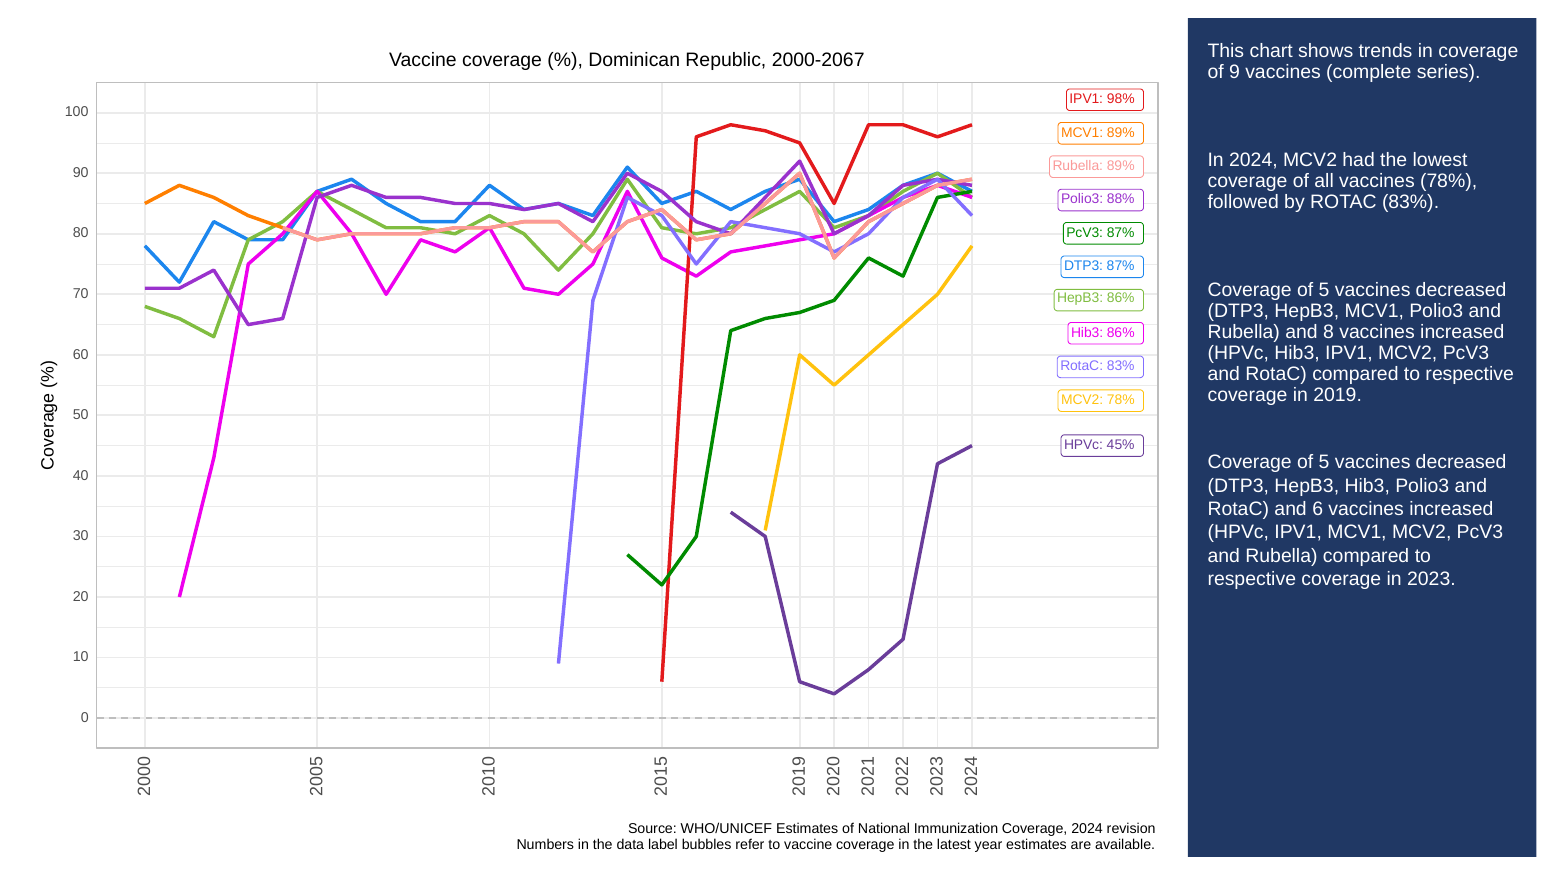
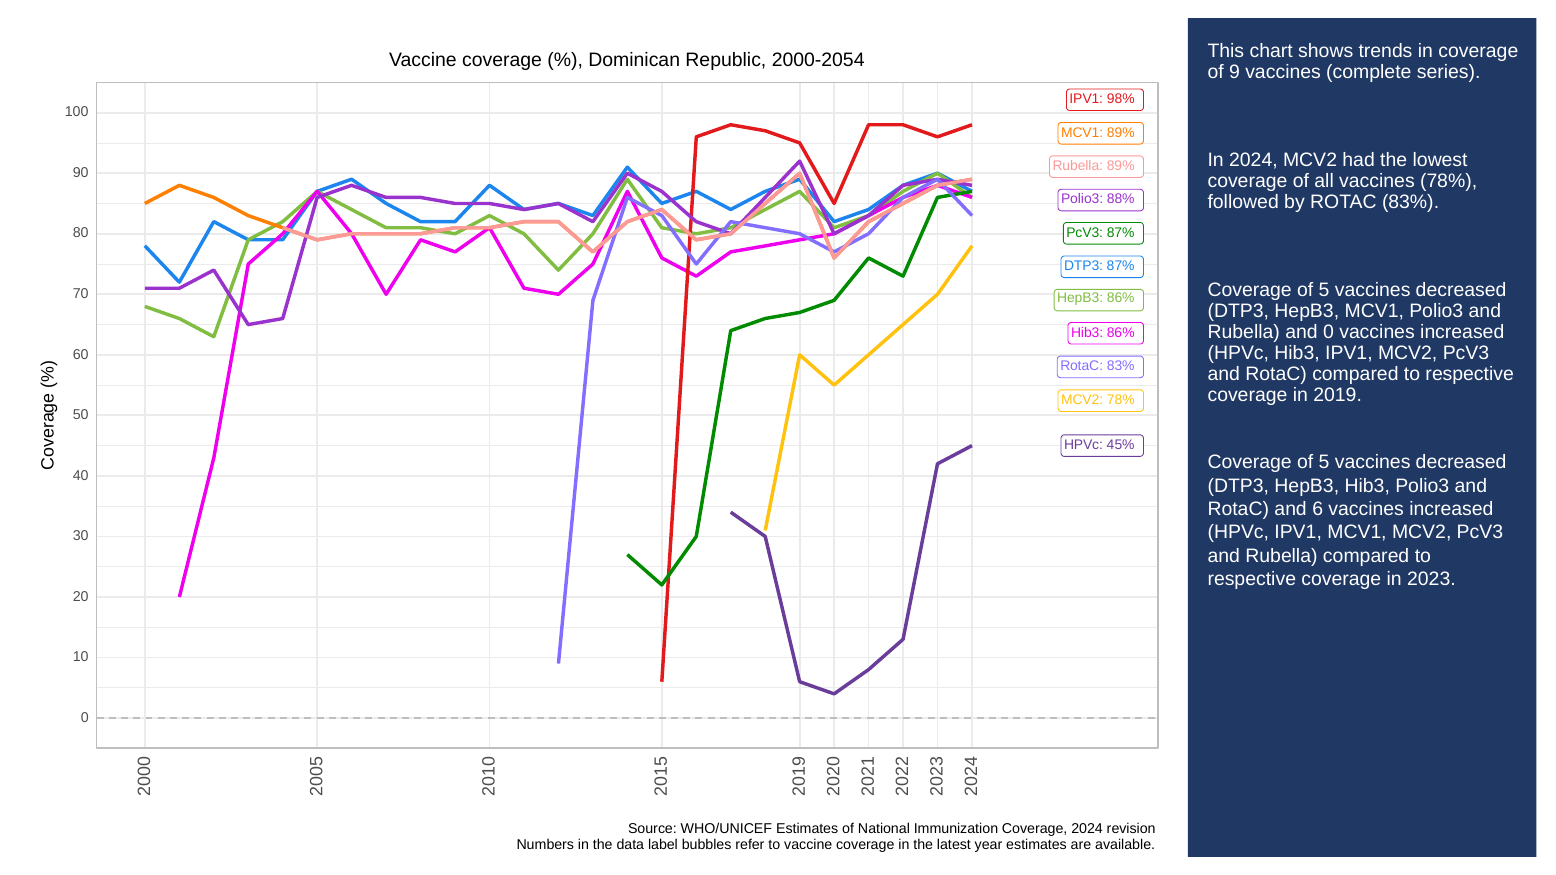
2000-2067: 2000-2067 -> 2000-2054
and 8: 8 -> 0
